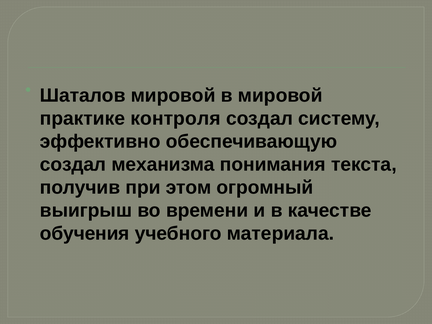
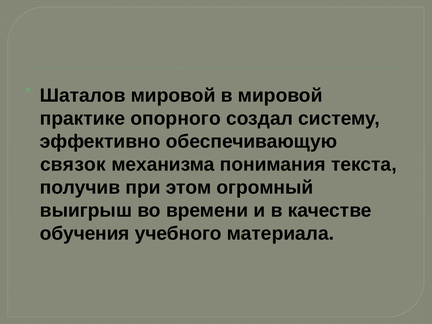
контроля: контроля -> опорного
создал at (73, 164): создал -> связок
